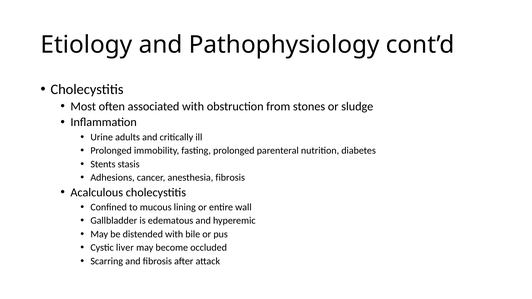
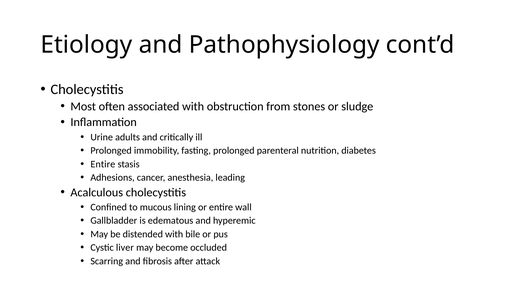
Stents at (103, 164): Stents -> Entire
anesthesia fibrosis: fibrosis -> leading
